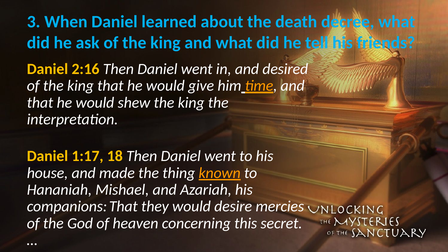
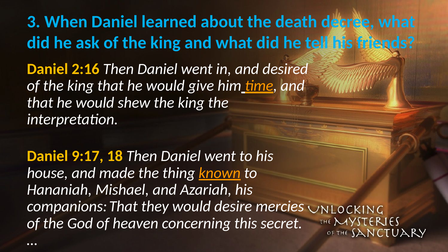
1:17: 1:17 -> 9:17
